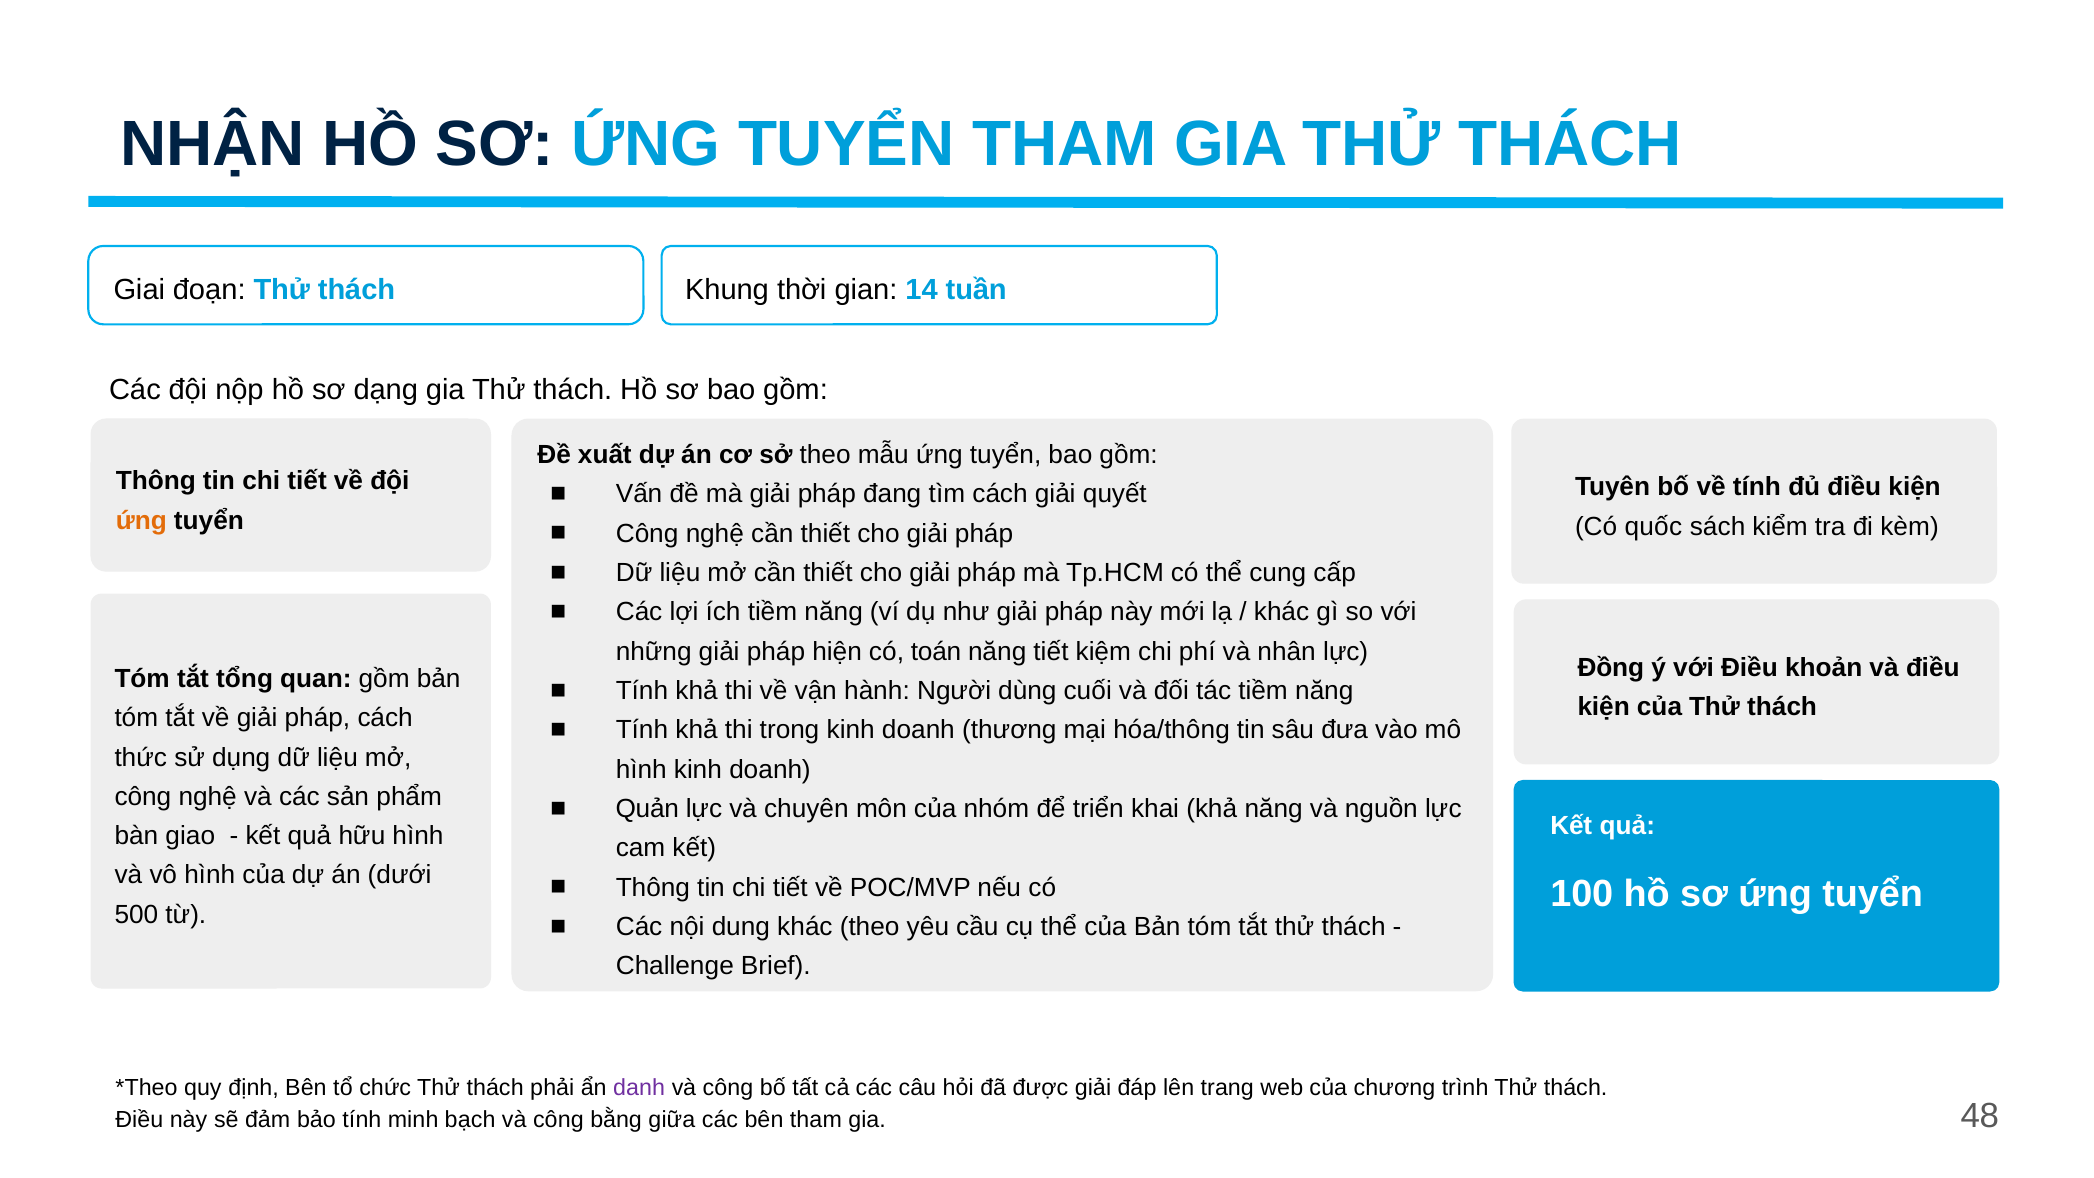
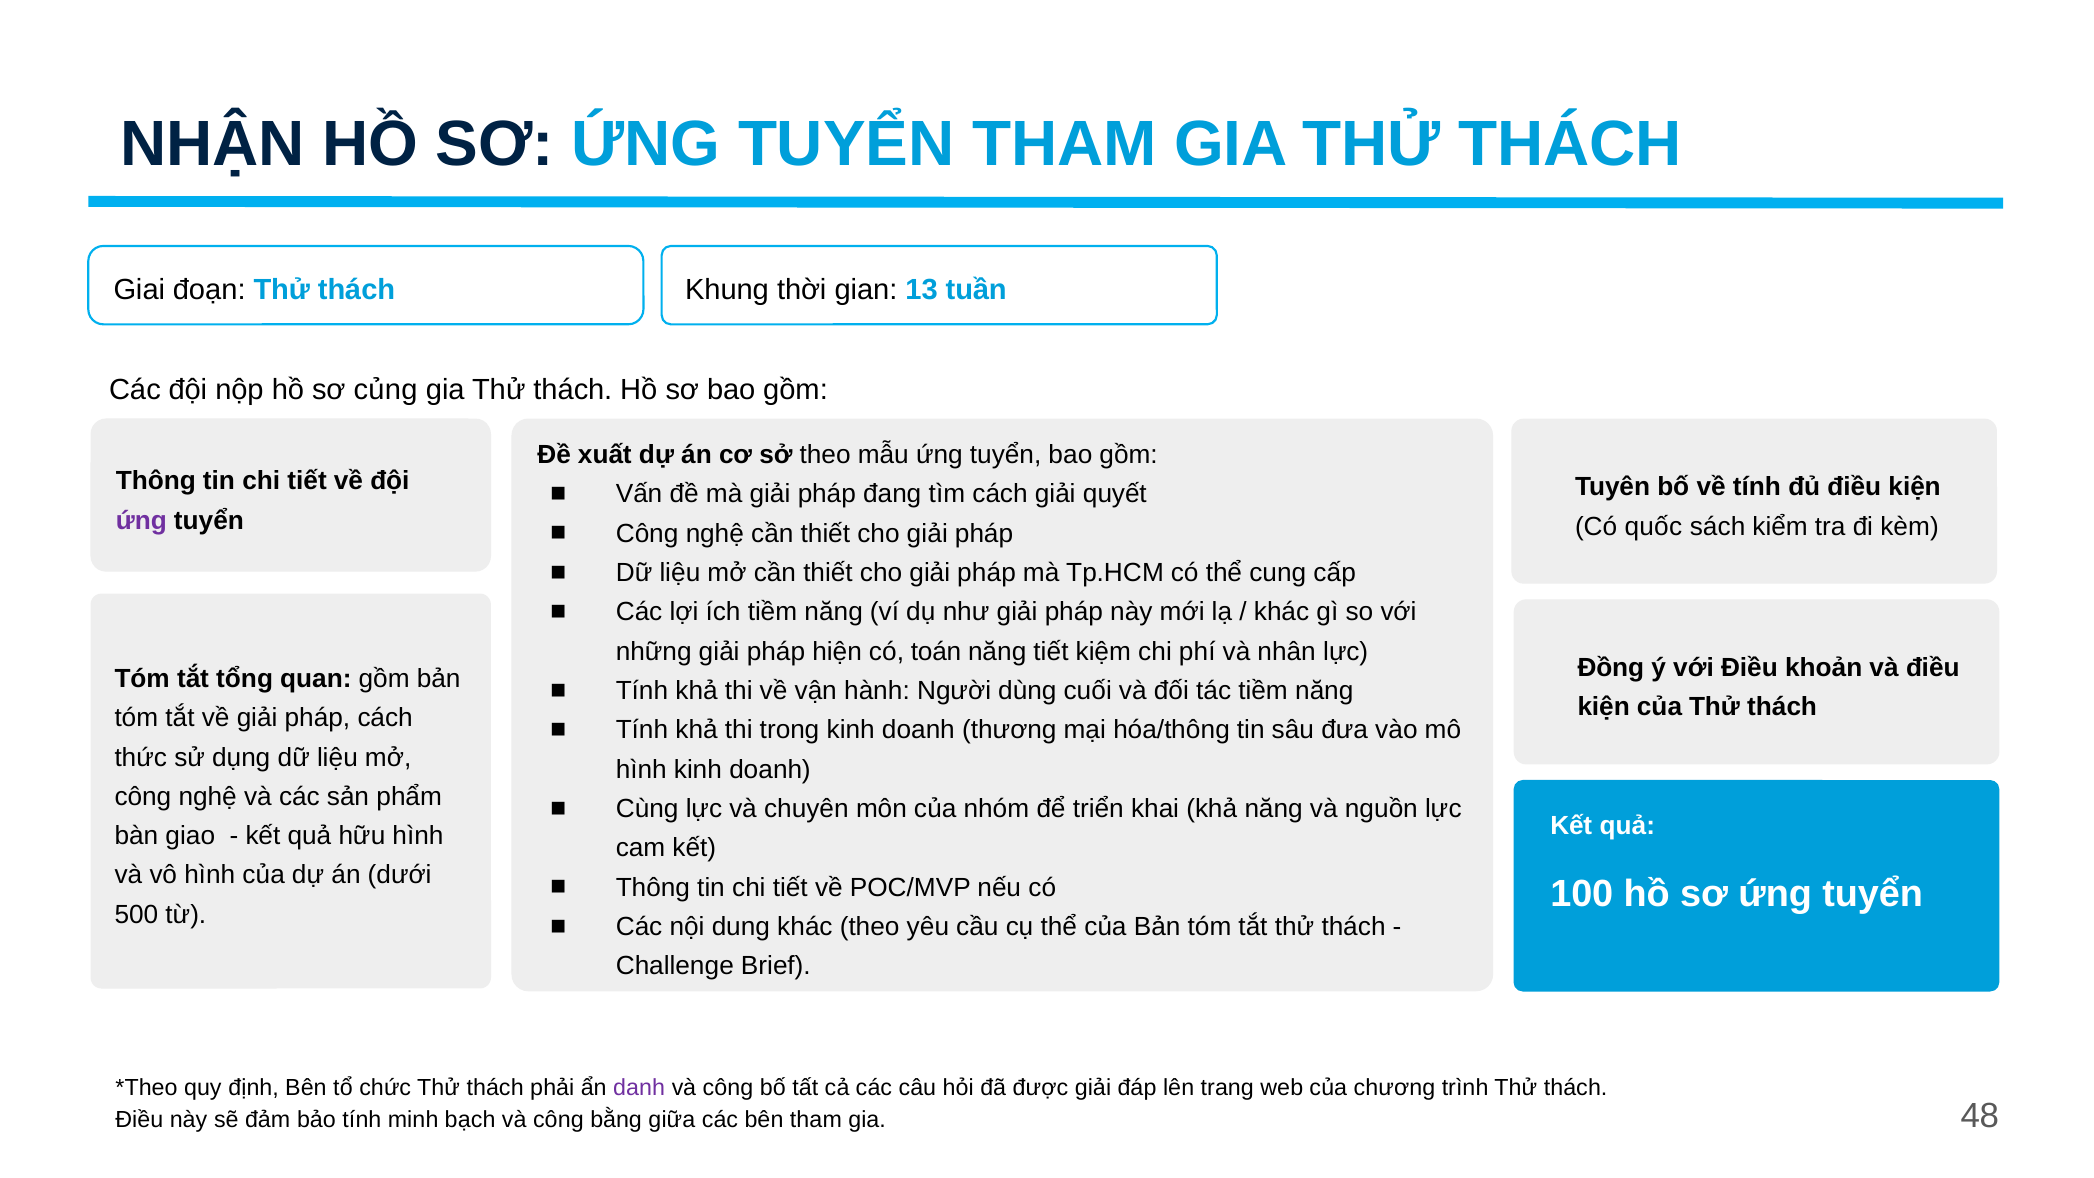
14: 14 -> 13
dạng: dạng -> củng
ứng at (141, 520) colour: orange -> purple
Quản: Quản -> Cùng
